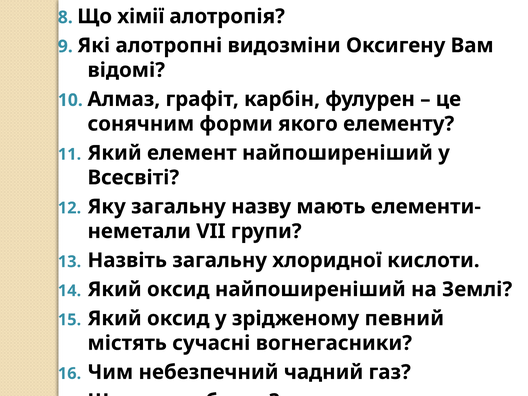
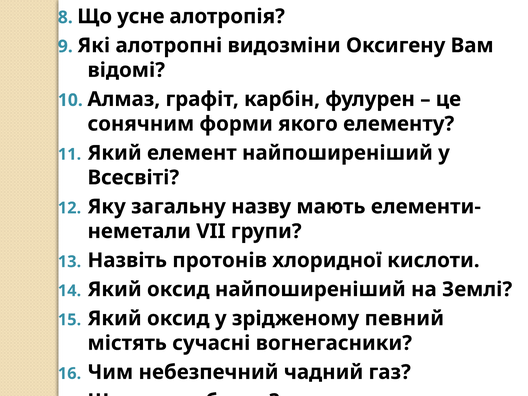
хімії: хімії -> усне
Назвіть загальну: загальну -> протонів
